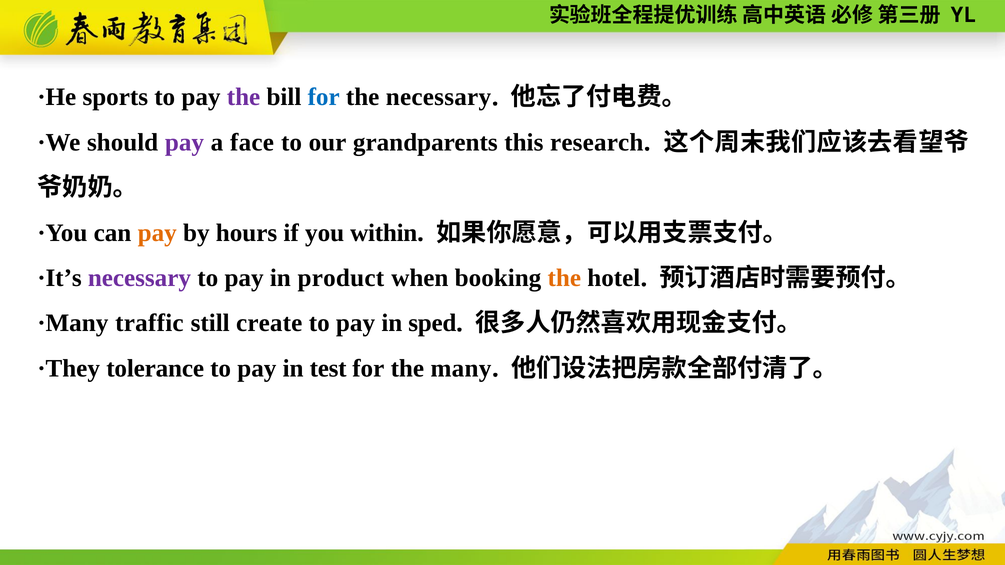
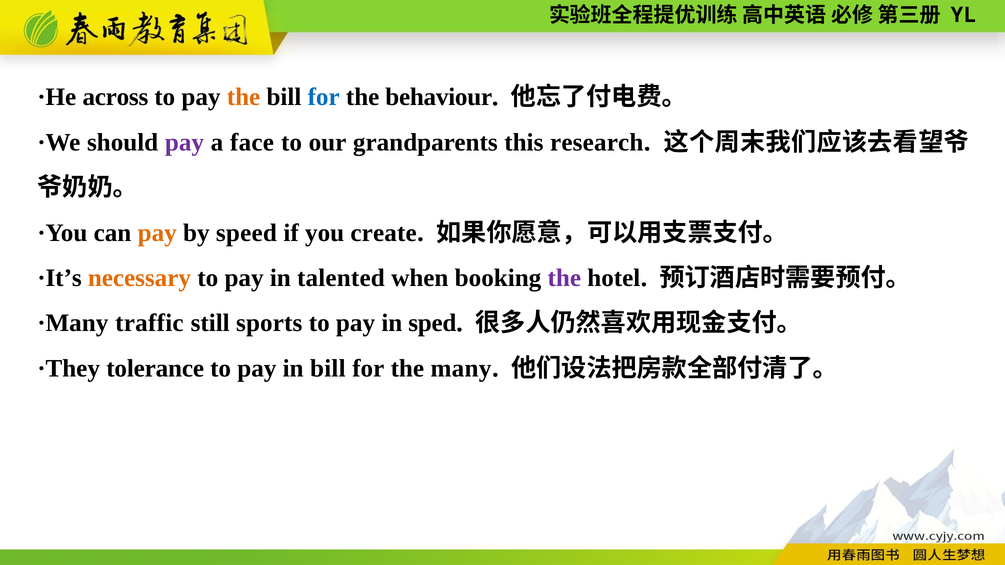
sports: sports -> across
the at (244, 97) colour: purple -> orange
the necessary: necessary -> behaviour
hours: hours -> speed
within: within -> create
necessary at (139, 278) colour: purple -> orange
product: product -> talented
the at (564, 278) colour: orange -> purple
create: create -> sports
in test: test -> bill
